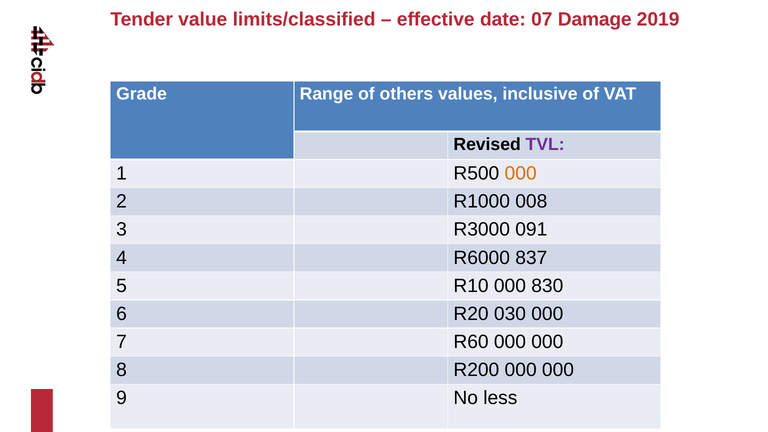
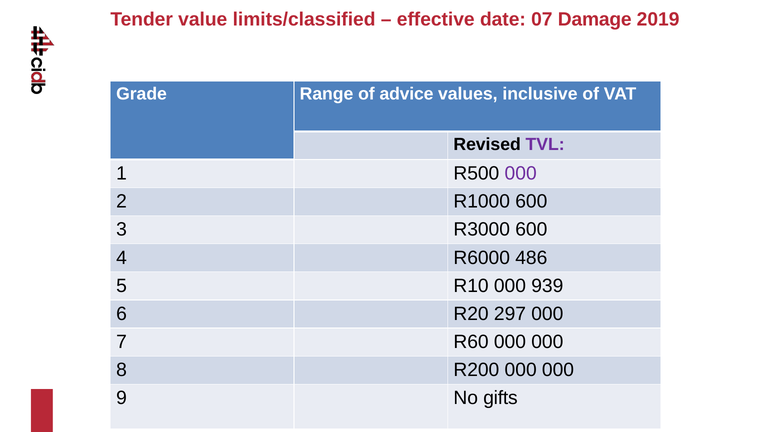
others: others -> advice
000 at (521, 173) colour: orange -> purple
R1000 008: 008 -> 600
R3000 091: 091 -> 600
837: 837 -> 486
830: 830 -> 939
030: 030 -> 297
less: less -> gifts
